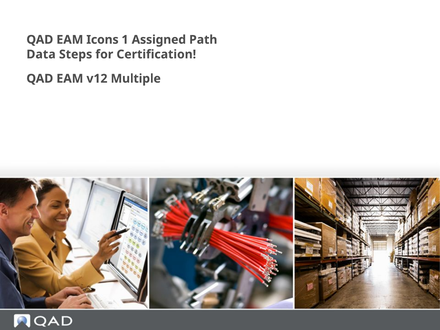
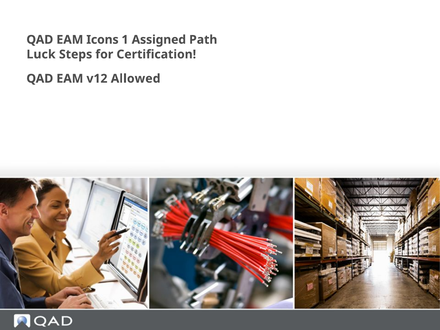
Data: Data -> Luck
Multiple: Multiple -> Allowed
